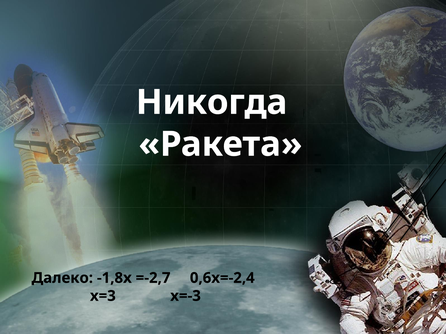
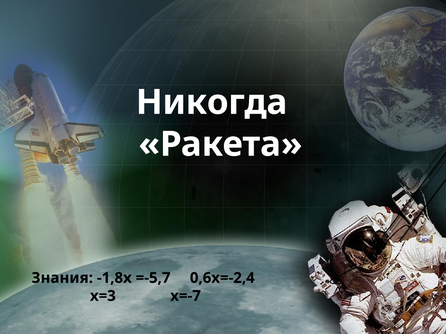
Далеко: Далеко -> Знания
=-2,7: =-2,7 -> =-5,7
х=-3: х=-3 -> х=-7
